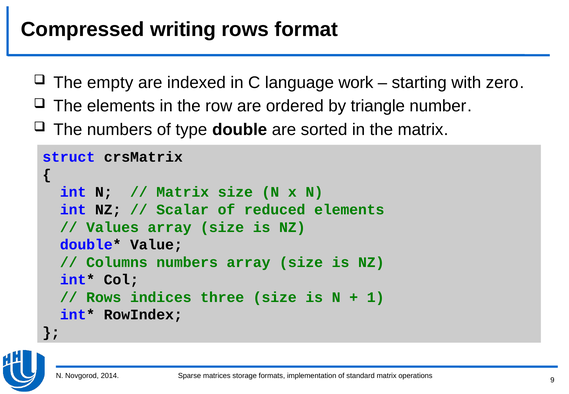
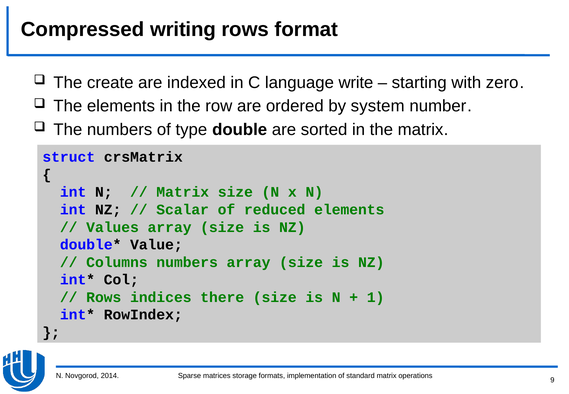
empty: empty -> create
work: work -> write
triangle: triangle -> system
three: three -> there
